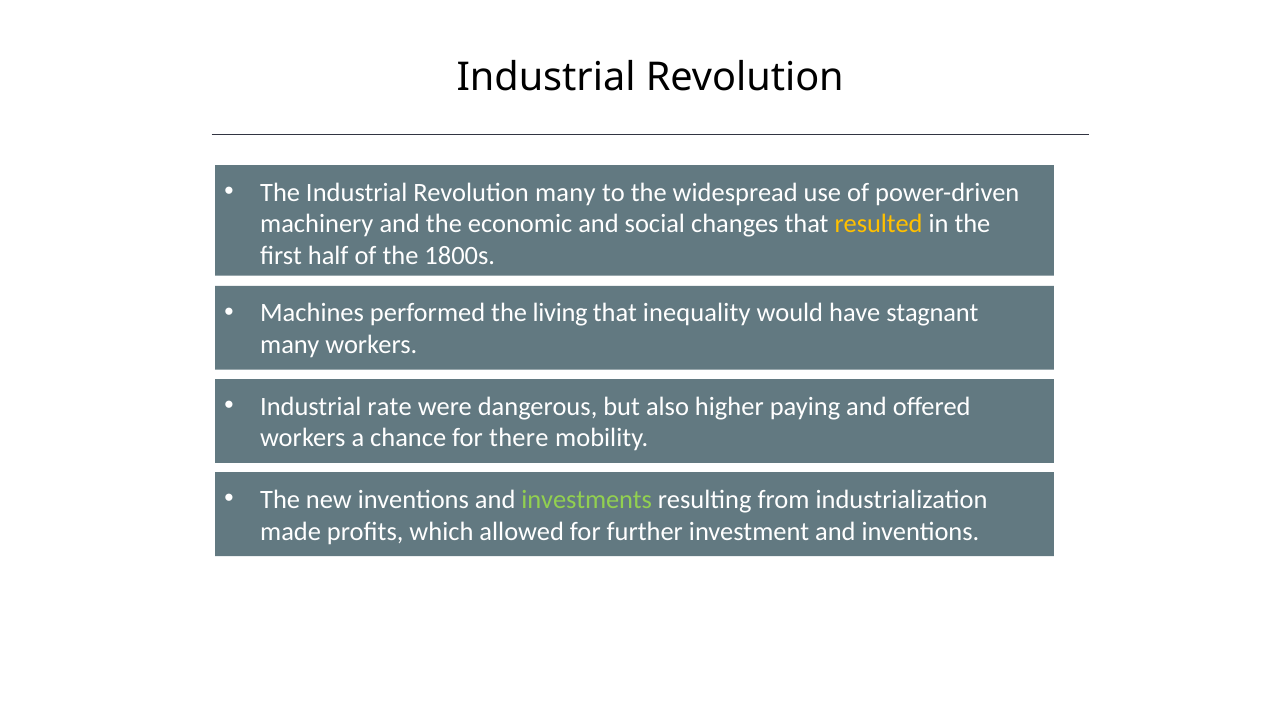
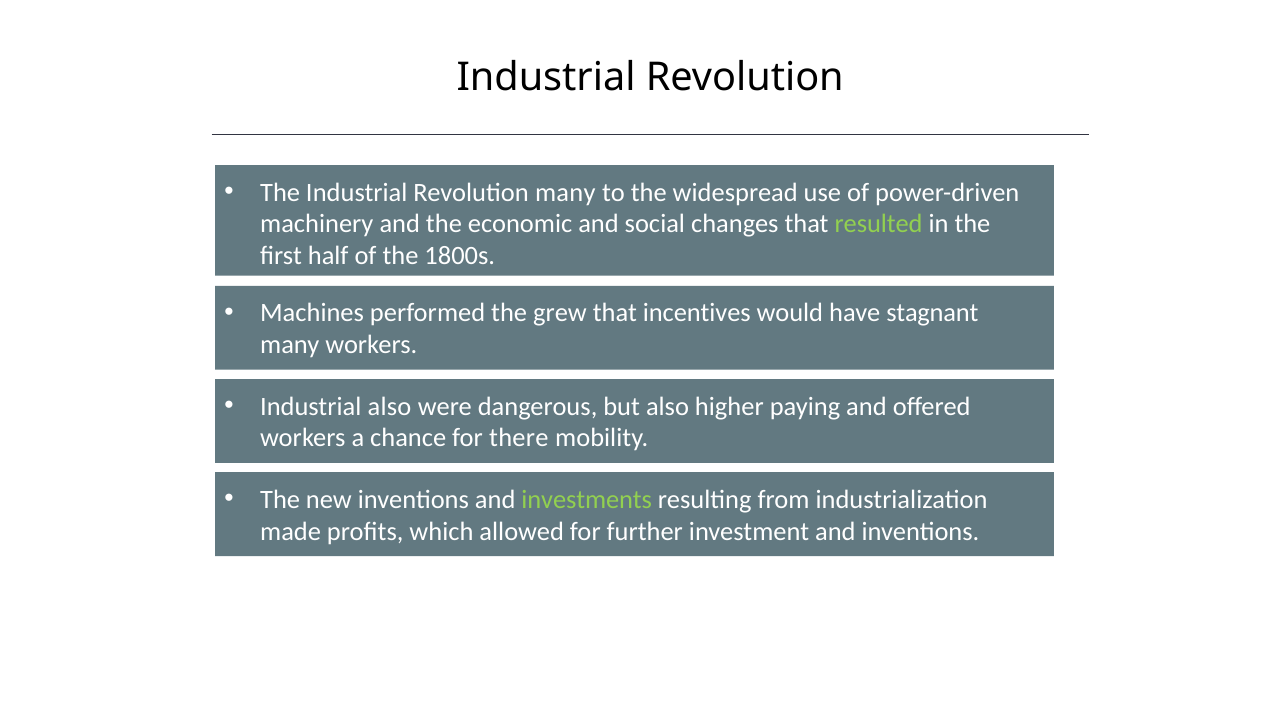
resulted colour: yellow -> light green
living: living -> grew
inequality: inequality -> incentives
Industrial rate: rate -> also
